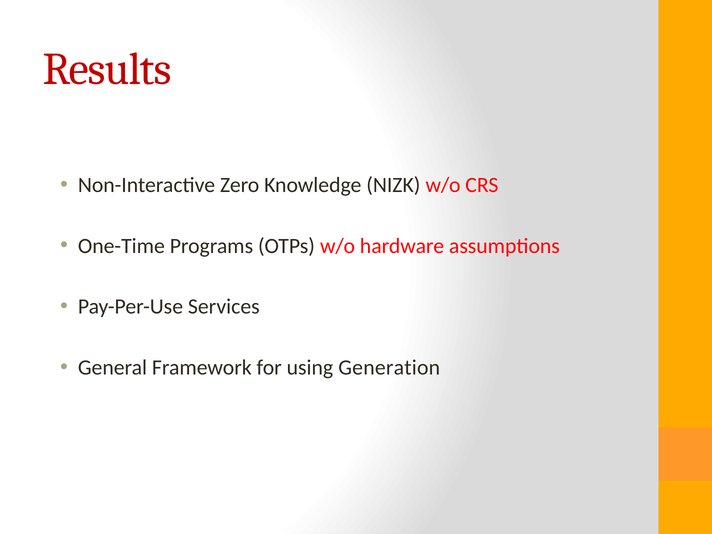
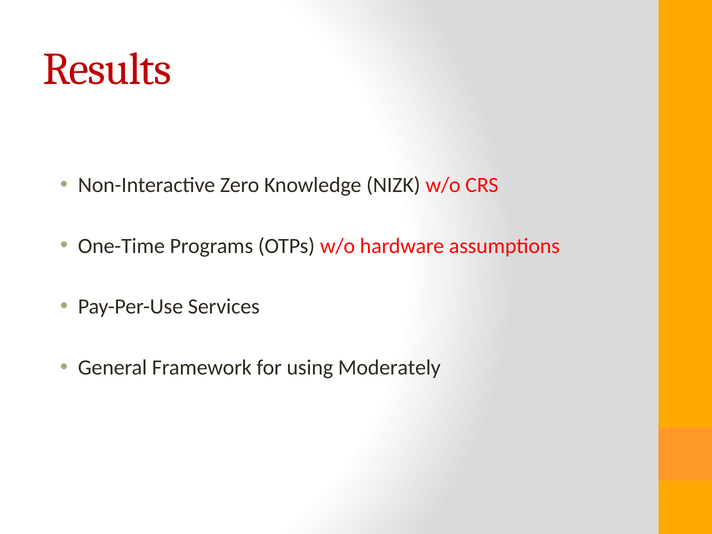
Generation: Generation -> Moderately
